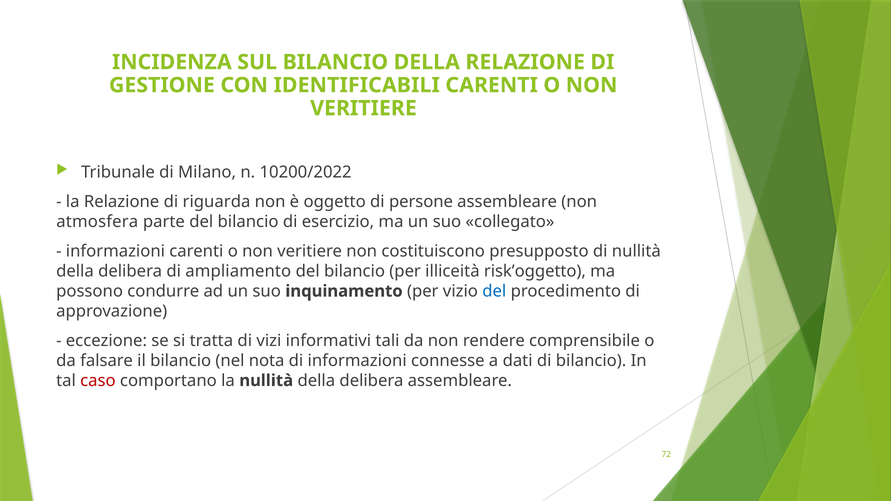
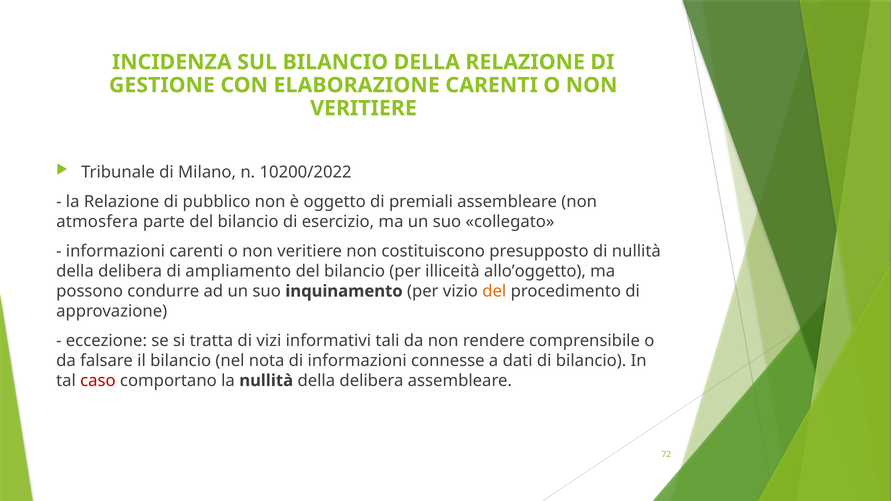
IDENTIFICABILI: IDENTIFICABILI -> ELABORAZIONE
riguarda: riguarda -> pubblico
persone: persone -> premiali
risk’oggetto: risk’oggetto -> allo’oggetto
del at (494, 291) colour: blue -> orange
